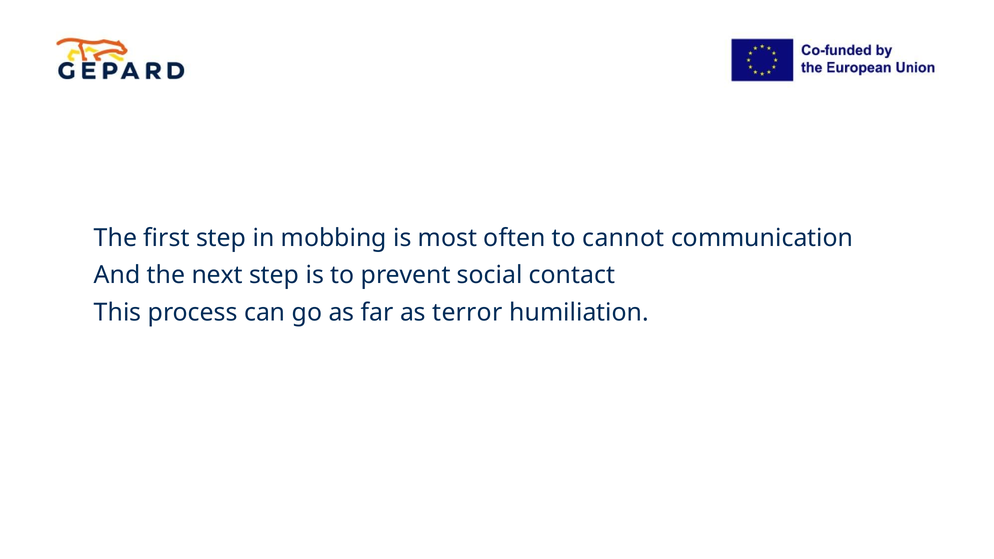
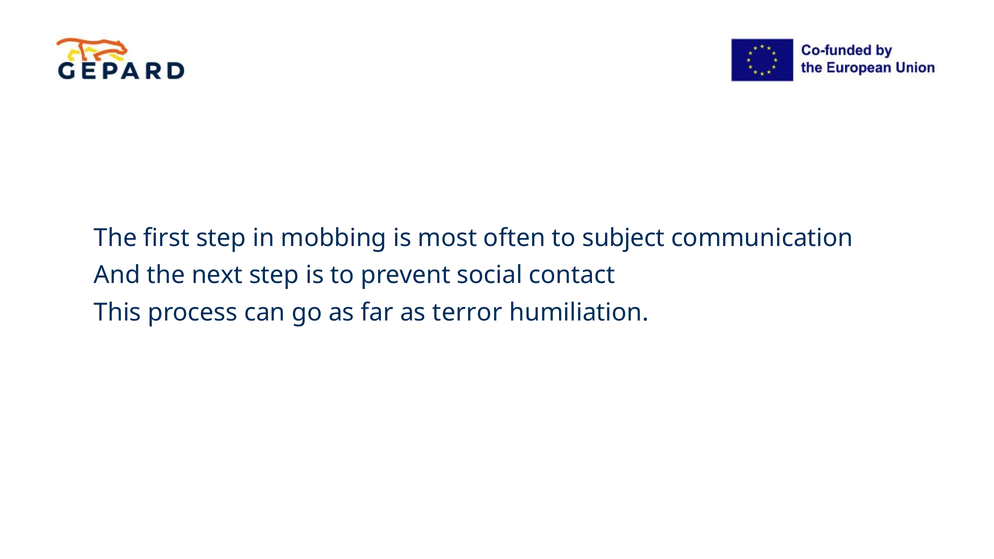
cannot: cannot -> subject
